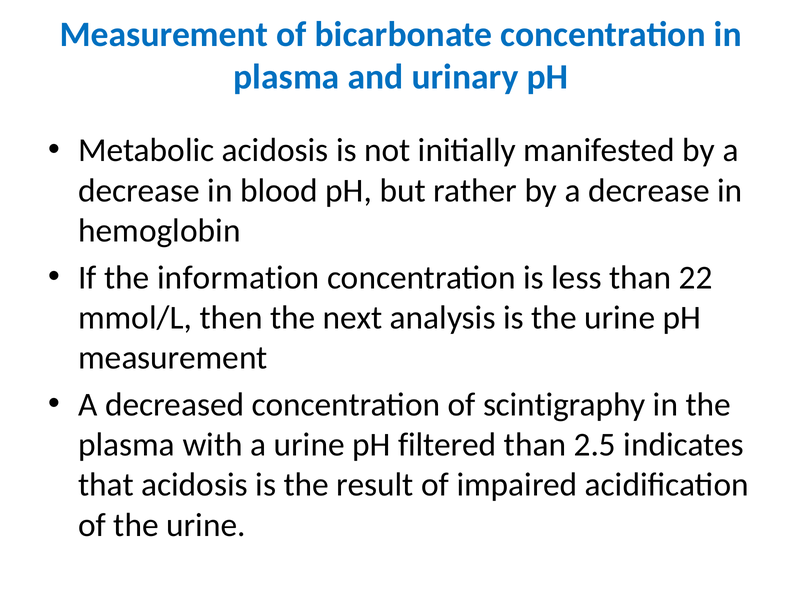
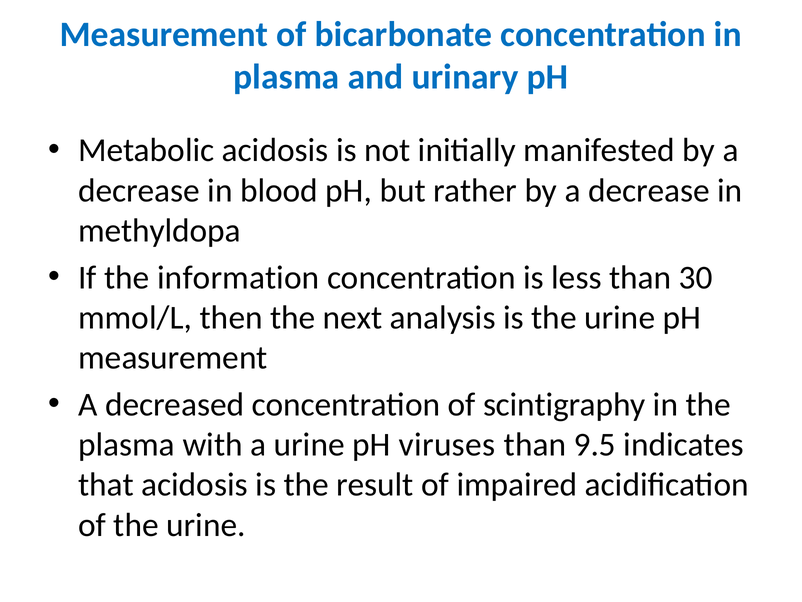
hemoglobin: hemoglobin -> methyldopa
22: 22 -> 30
filtered: filtered -> viruses
2.5: 2.5 -> 9.5
